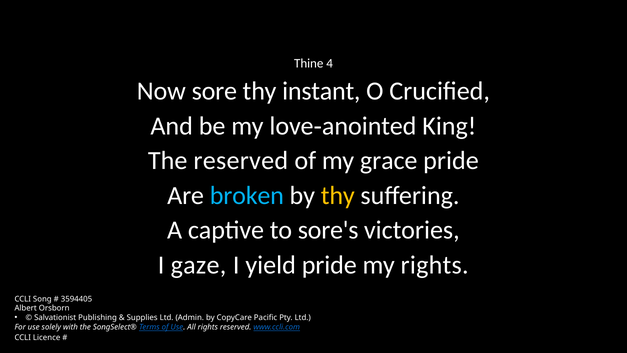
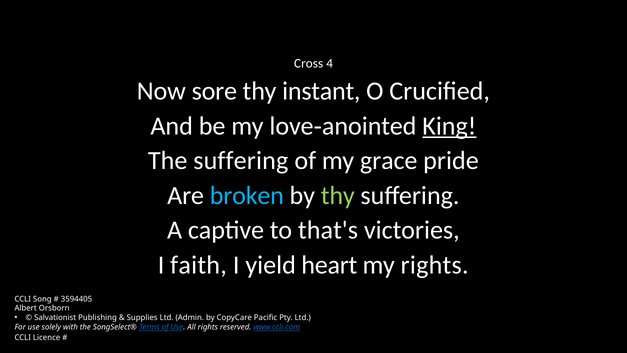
Thine: Thine -> Cross
King underline: none -> present
The reserved: reserved -> suffering
thy at (338, 195) colour: yellow -> light green
sore's: sore's -> that's
gaze: gaze -> faith
yield pride: pride -> heart
